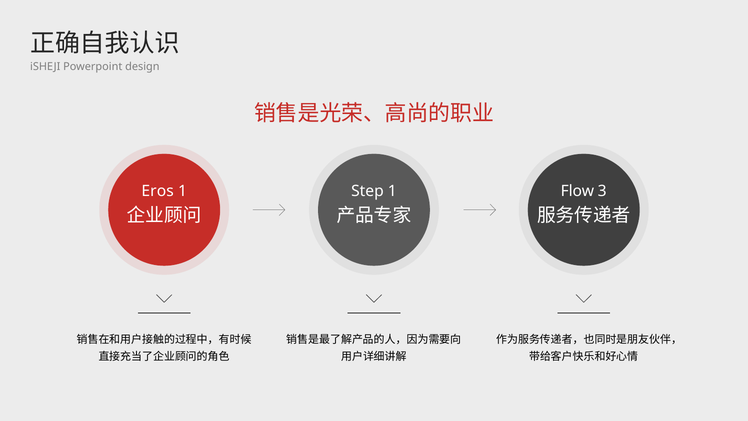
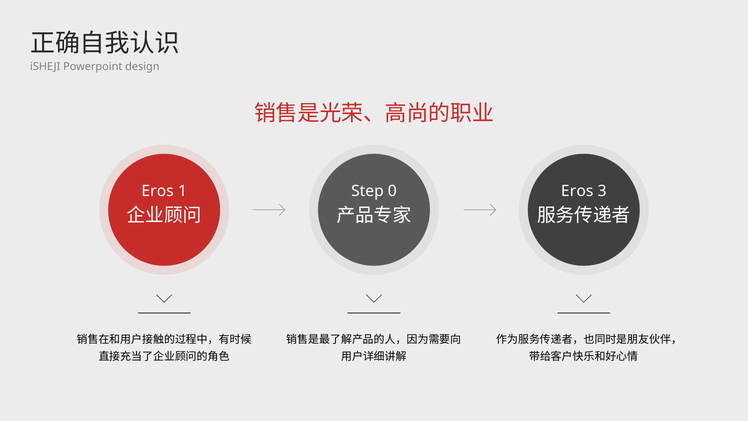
Step 1: 1 -> 0
Flow at (577, 191): Flow -> Eros
